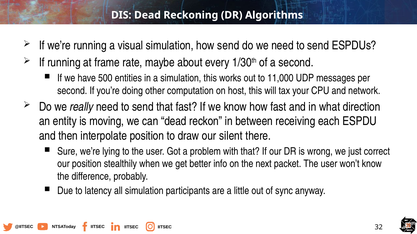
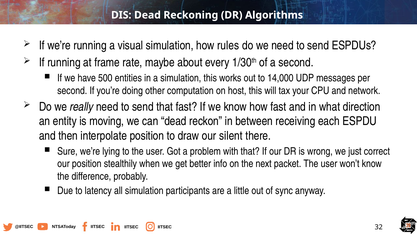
how send: send -> rules
11,000: 11,000 -> 14,000
